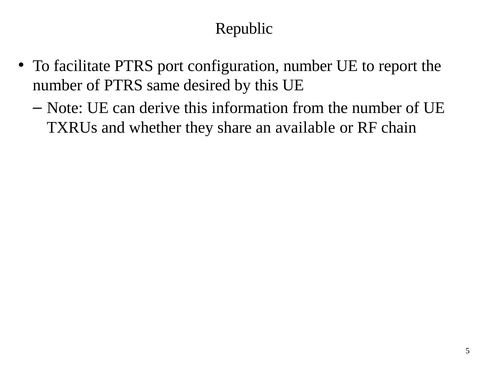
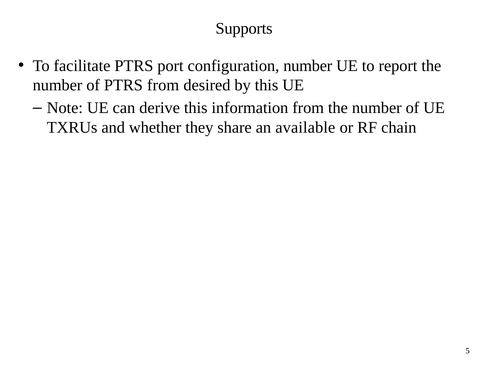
Republic: Republic -> Supports
PTRS same: same -> from
